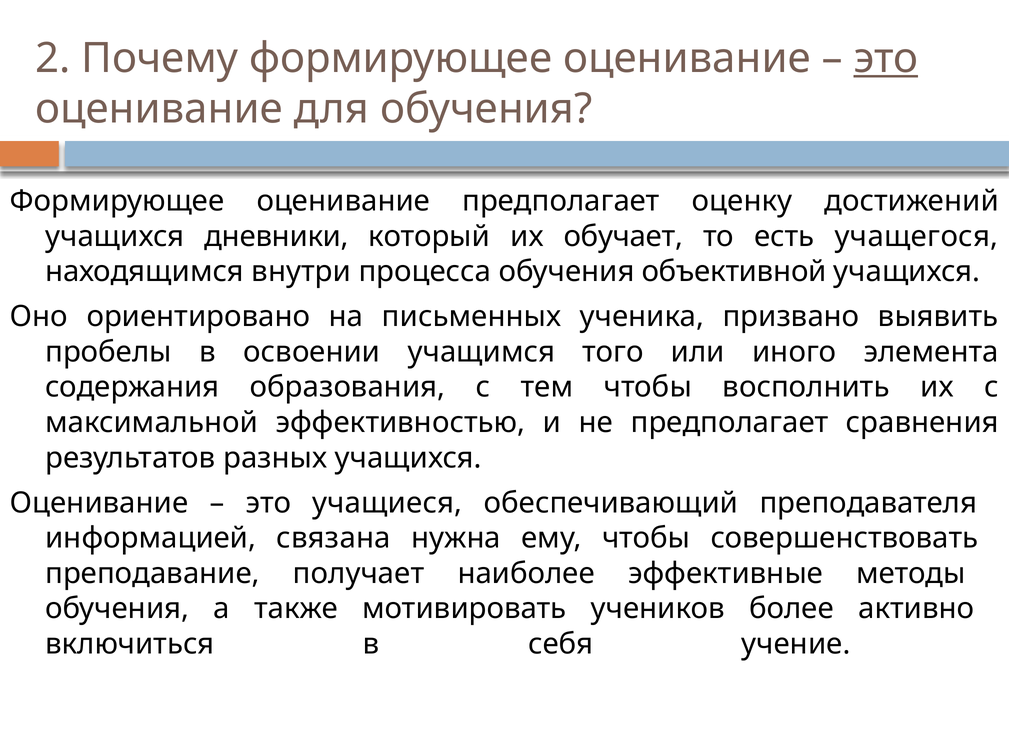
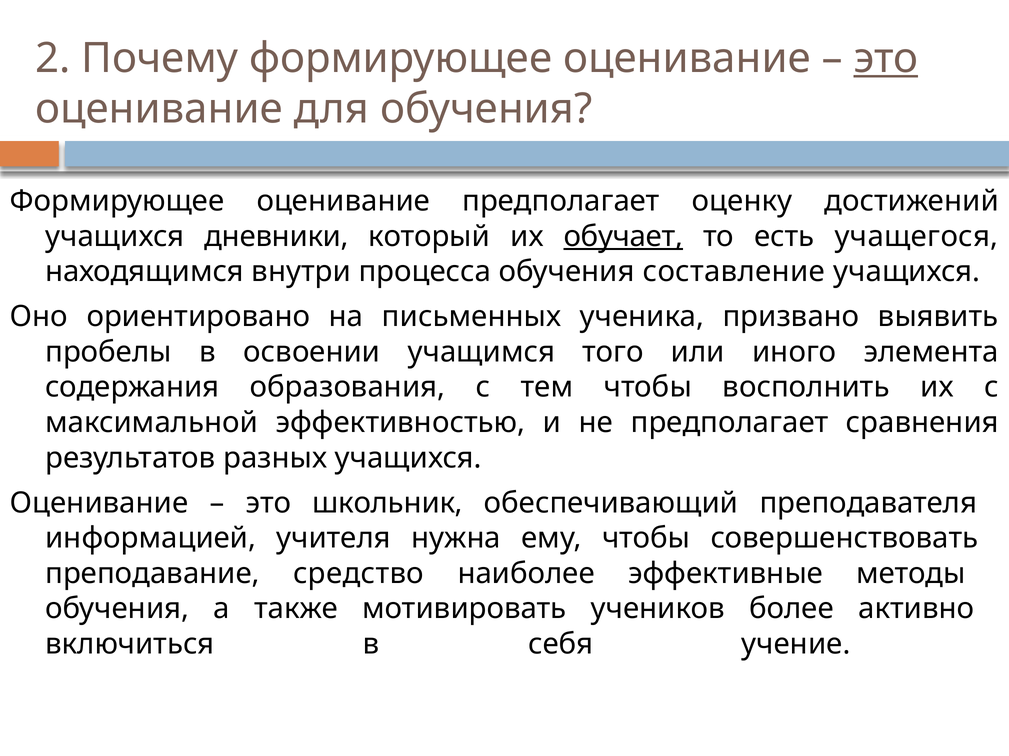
обучает underline: none -> present
объективной: объективной -> составление
учащиеся: учащиеся -> школьник
связана: связана -> учителя
получает: получает -> средство
